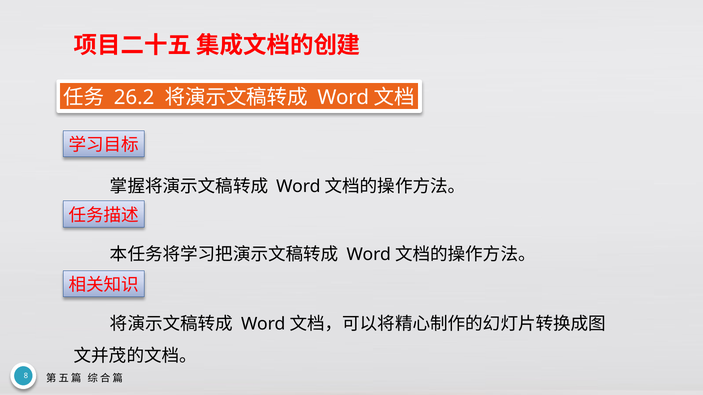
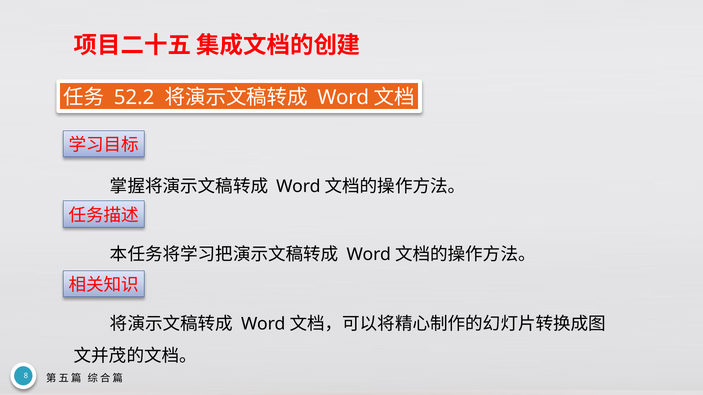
26.2: 26.2 -> 52.2
